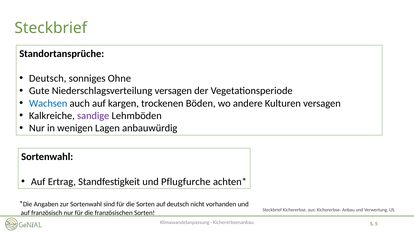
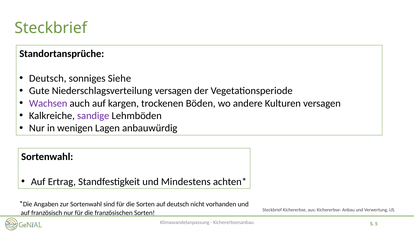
Ohne: Ohne -> Siehe
Wachsen colour: blue -> purple
Pflugfurche: Pflugfurche -> Mindestens
